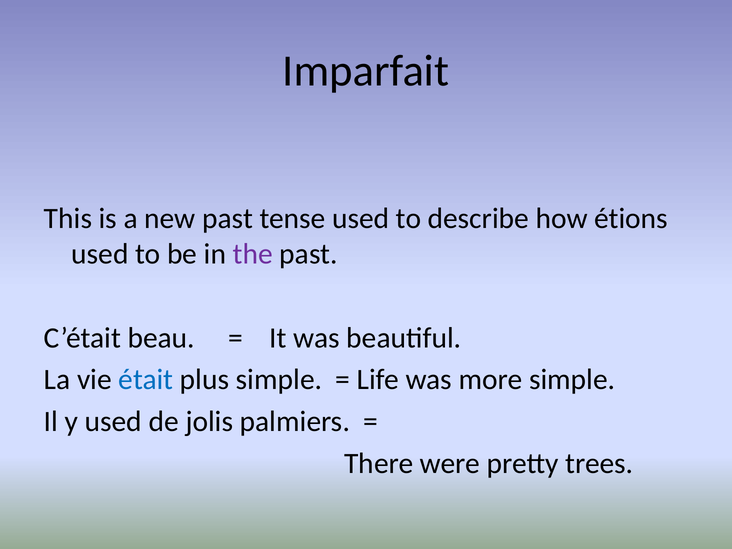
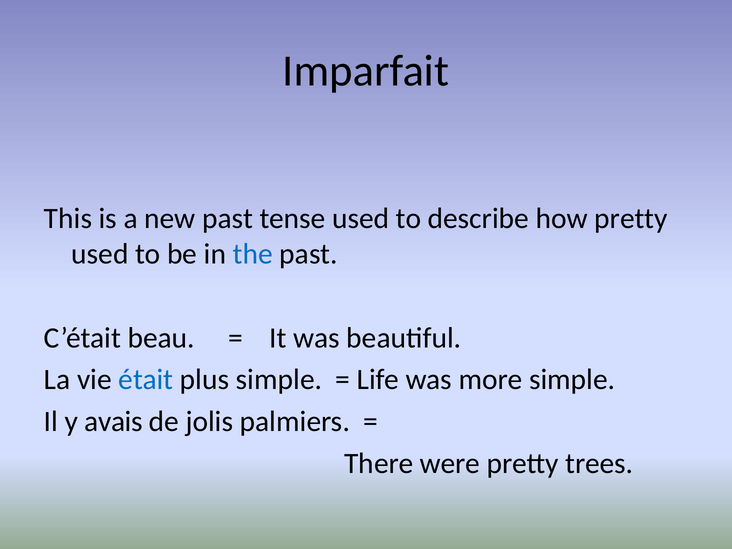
how étions: étions -> pretty
the colour: purple -> blue
y used: used -> avais
